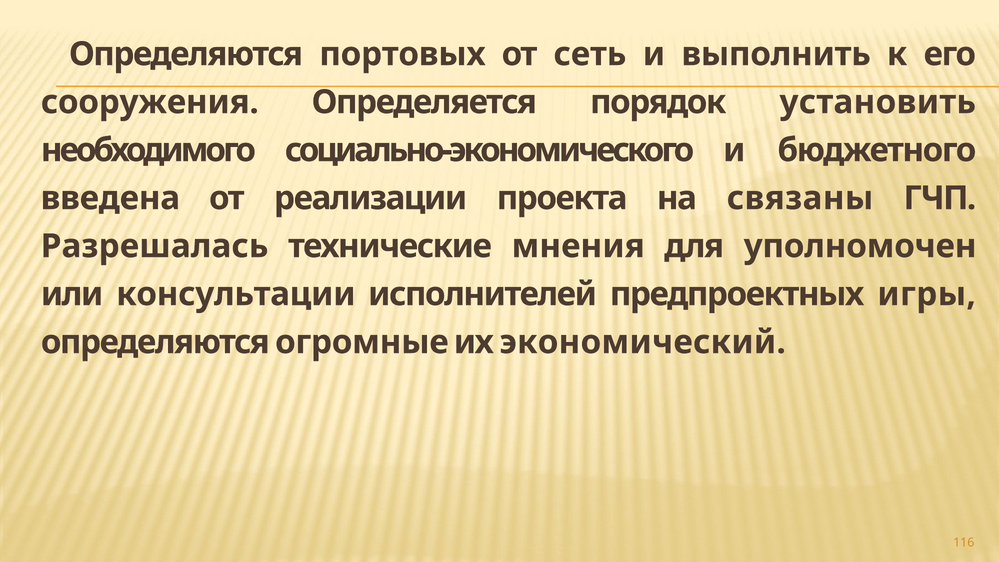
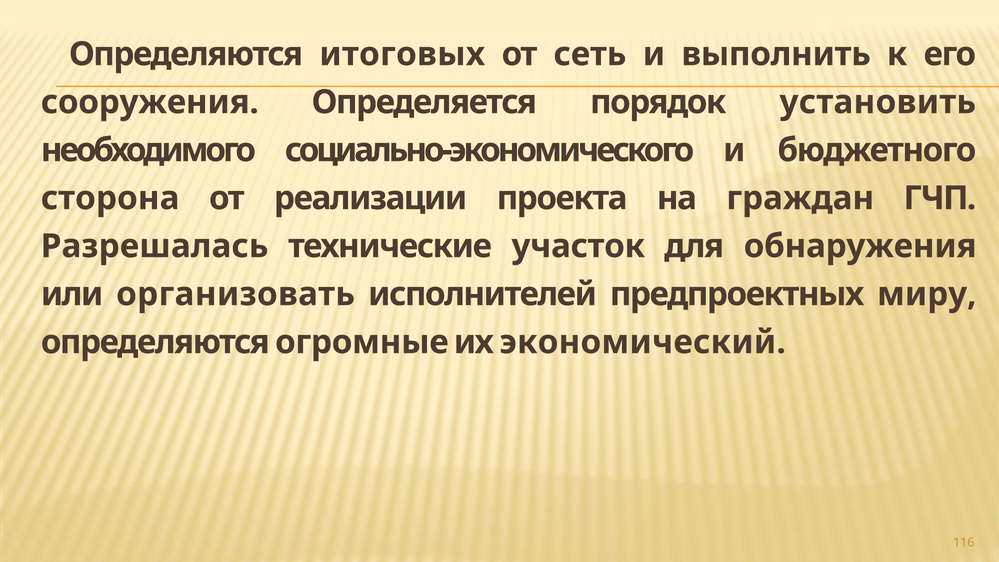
портовых: портовых -> итоговых
введена: введена -> сторона
связаны: связаны -> граждан
мнения: мнения -> участок
уполномочен: уполномочен -> обнаружения
консультации: консультации -> организовать
игры: игры -> миру
